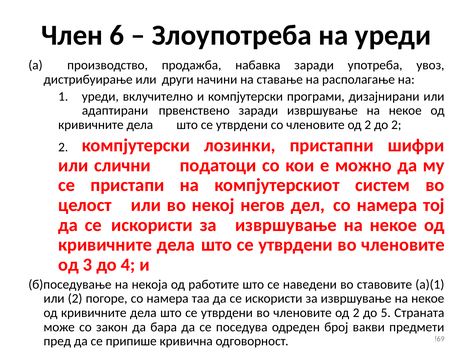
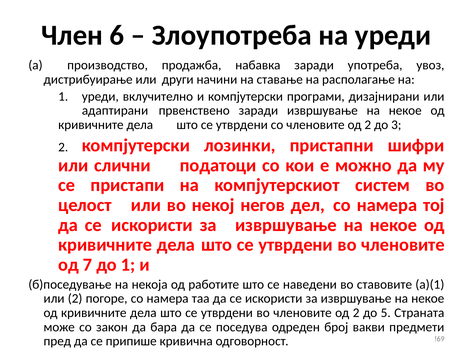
до 2: 2 -> 3
3: 3 -> 7
до 4: 4 -> 1
